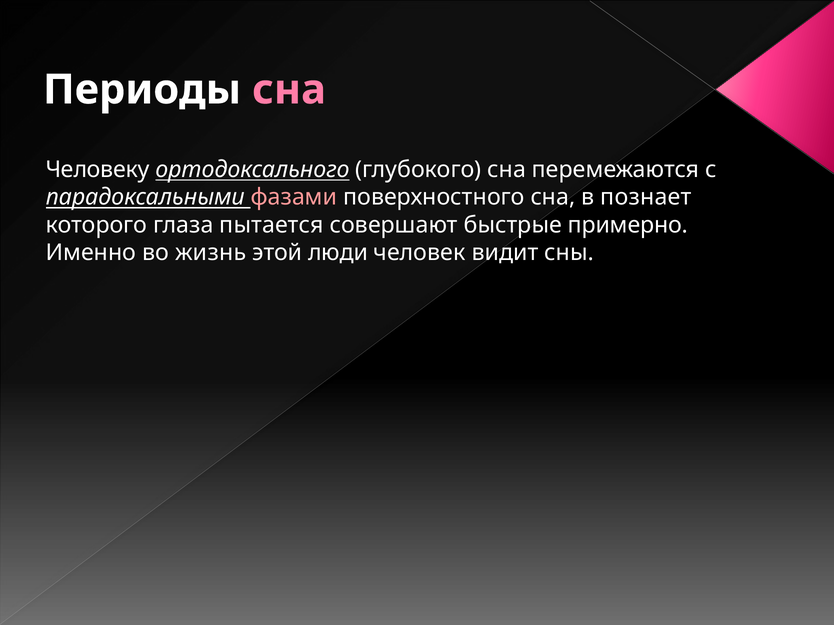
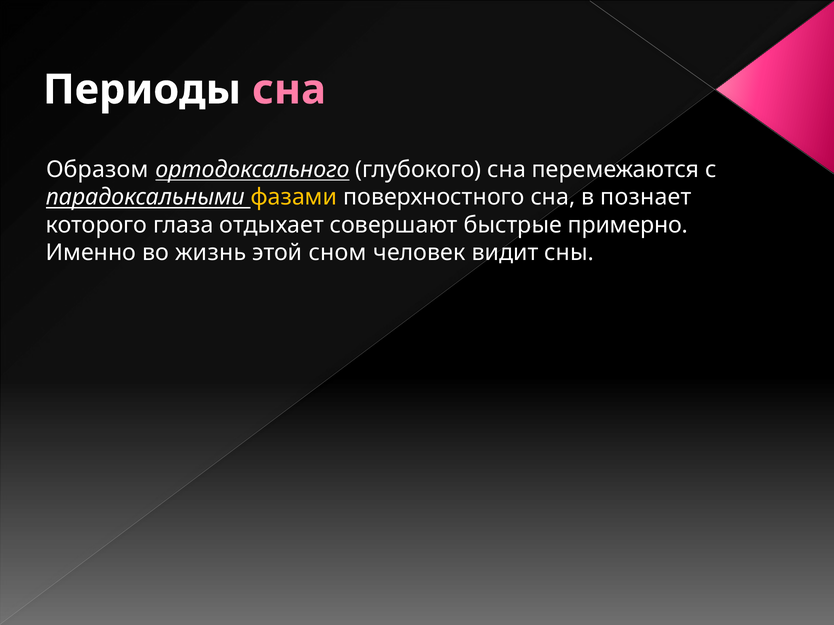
Человеку: Человеку -> Образом
фазами colour: pink -> yellow
пытается: пытается -> отдыхает
люди: люди -> сном
